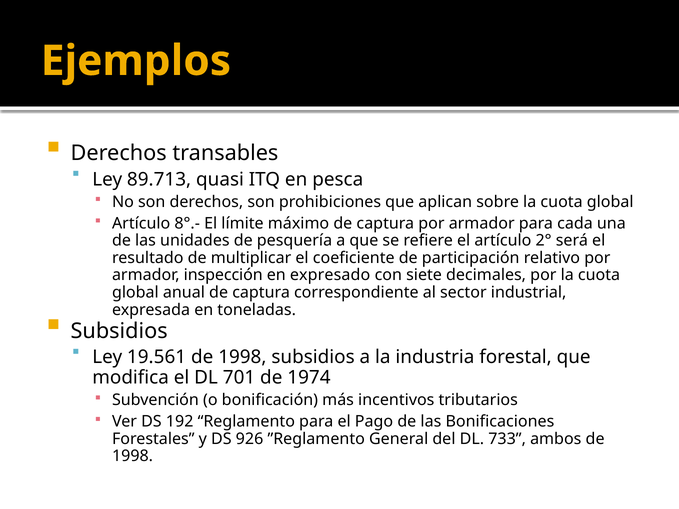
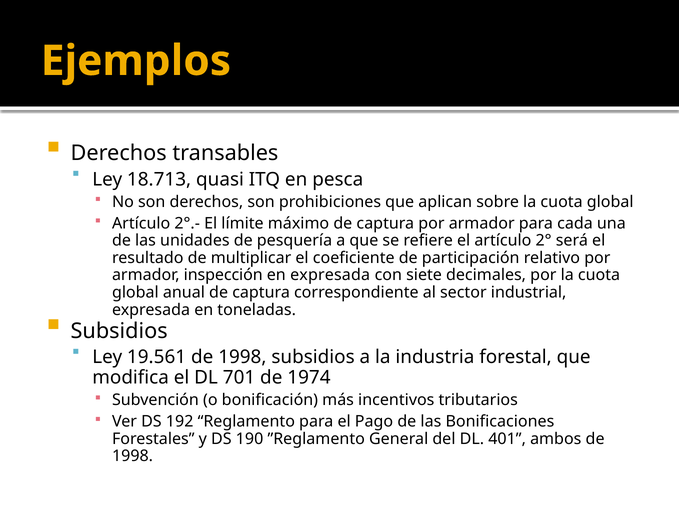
89.713: 89.713 -> 18.713
8°.-: 8°.- -> 2°.-
en expresado: expresado -> expresada
926: 926 -> 190
733: 733 -> 401
